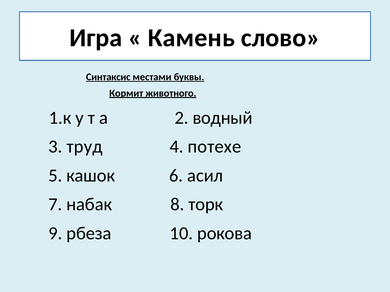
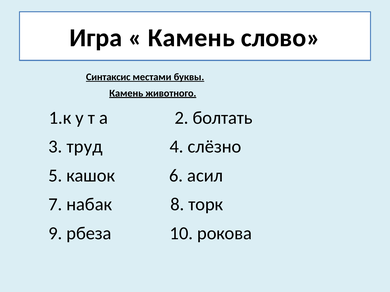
Кормит at (126, 93): Кормит -> Камень
водный: водный -> болтать
потехе: потехе -> слёзно
